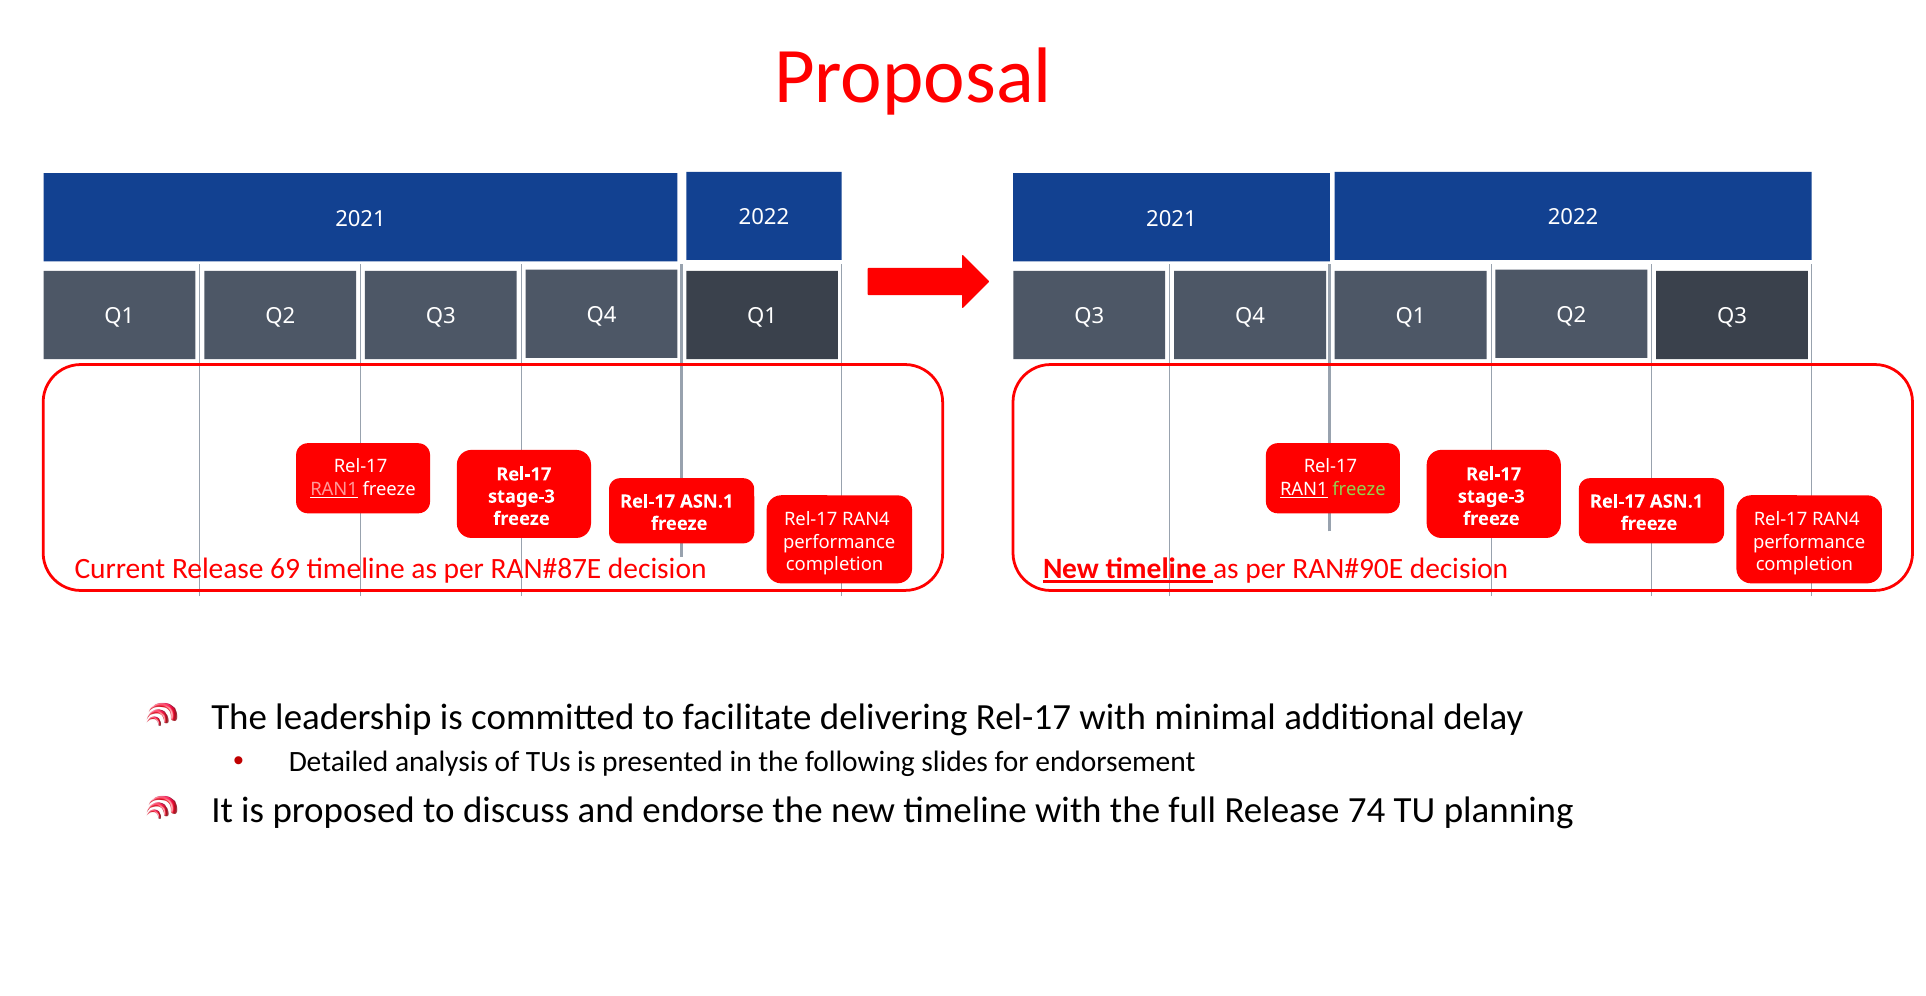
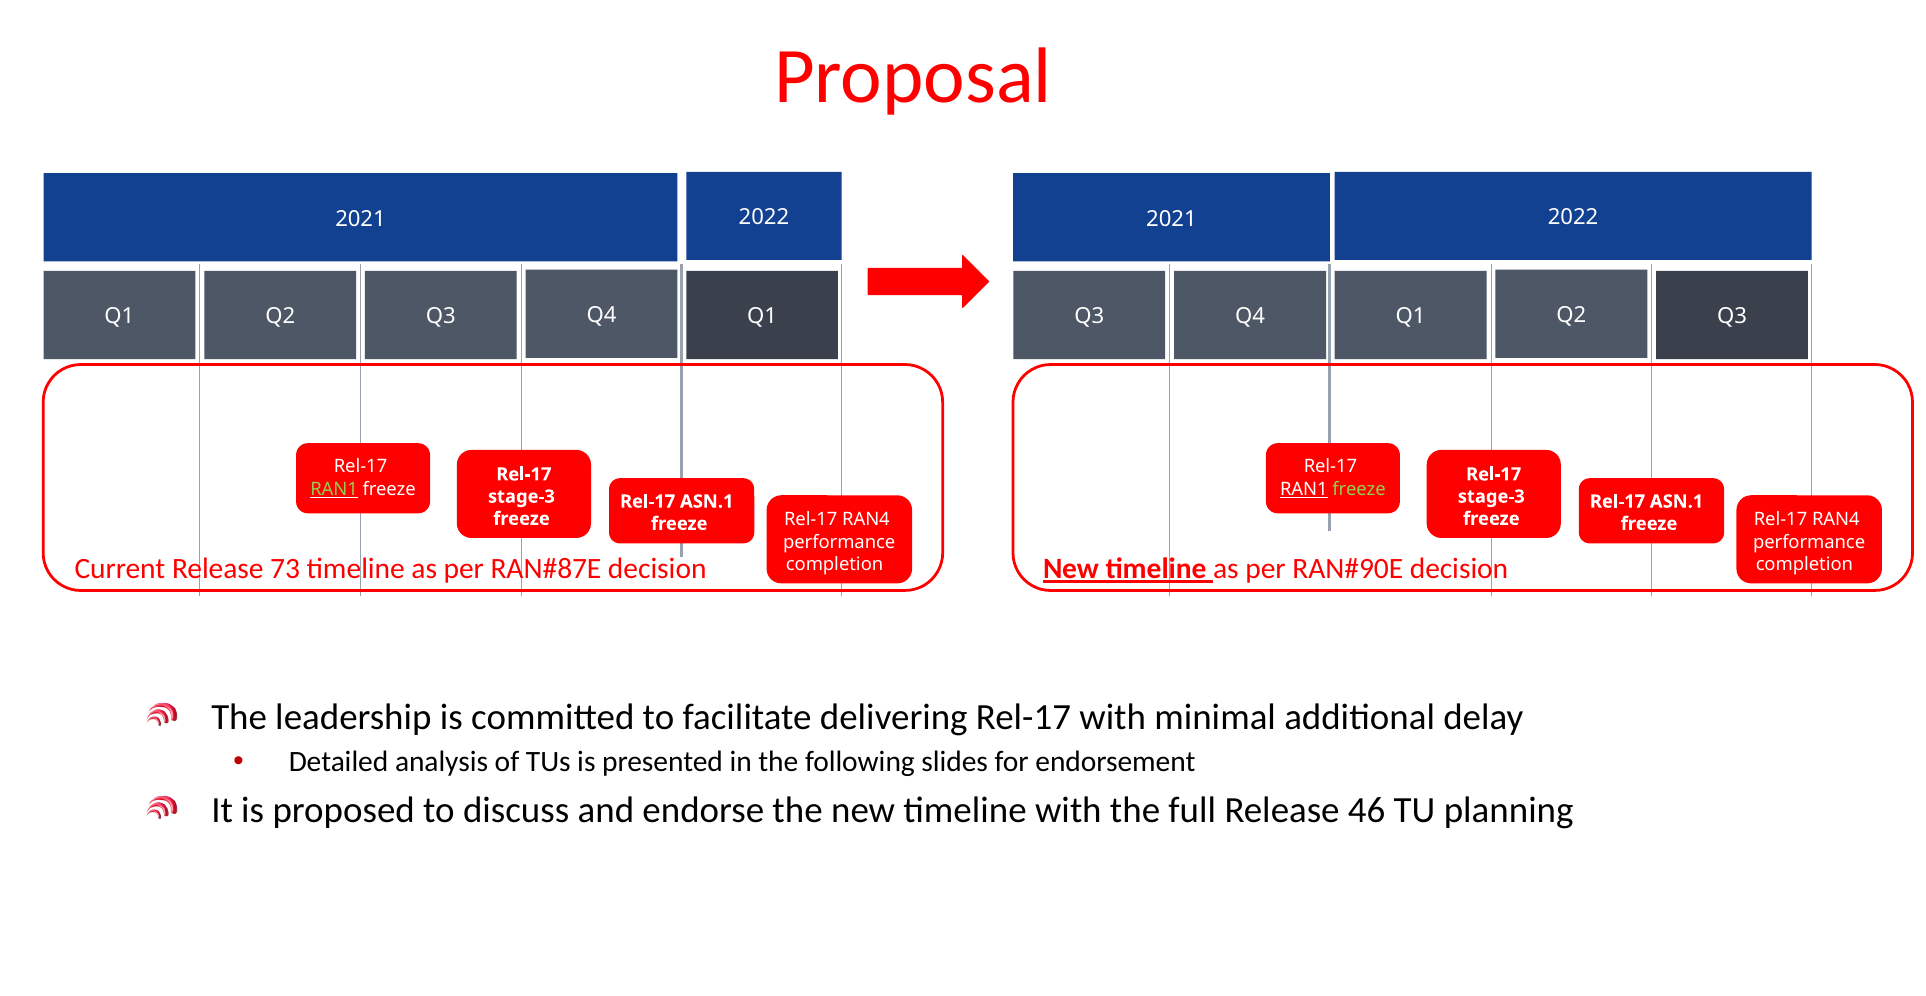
RAN1 at (334, 489) colour: pink -> light green
69: 69 -> 73
74: 74 -> 46
